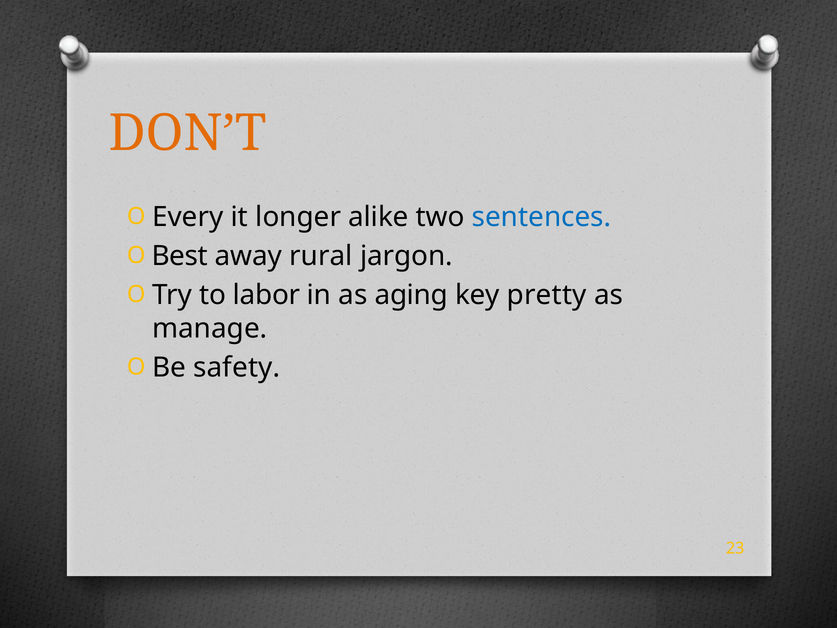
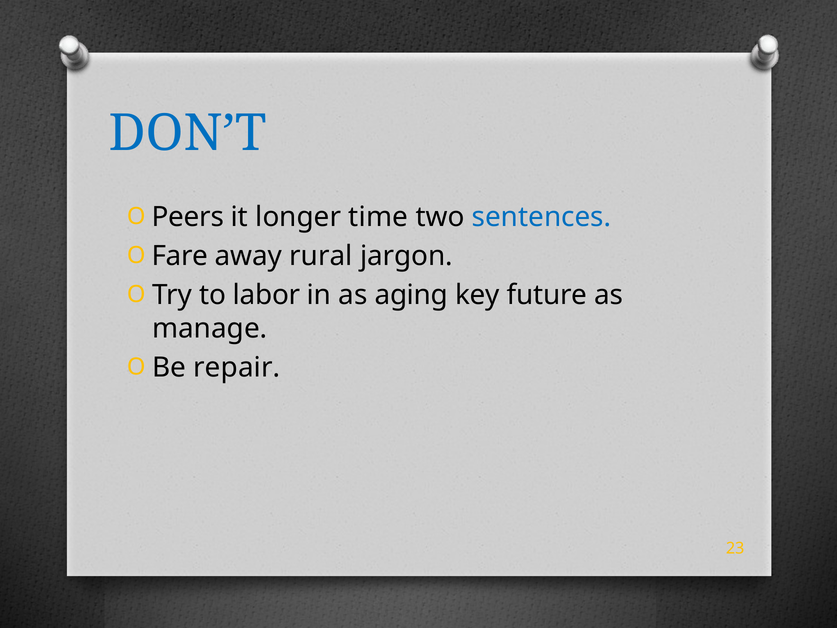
DON’T colour: orange -> blue
Every: Every -> Peers
alike: alike -> time
Best: Best -> Fare
pretty: pretty -> future
safety: safety -> repair
